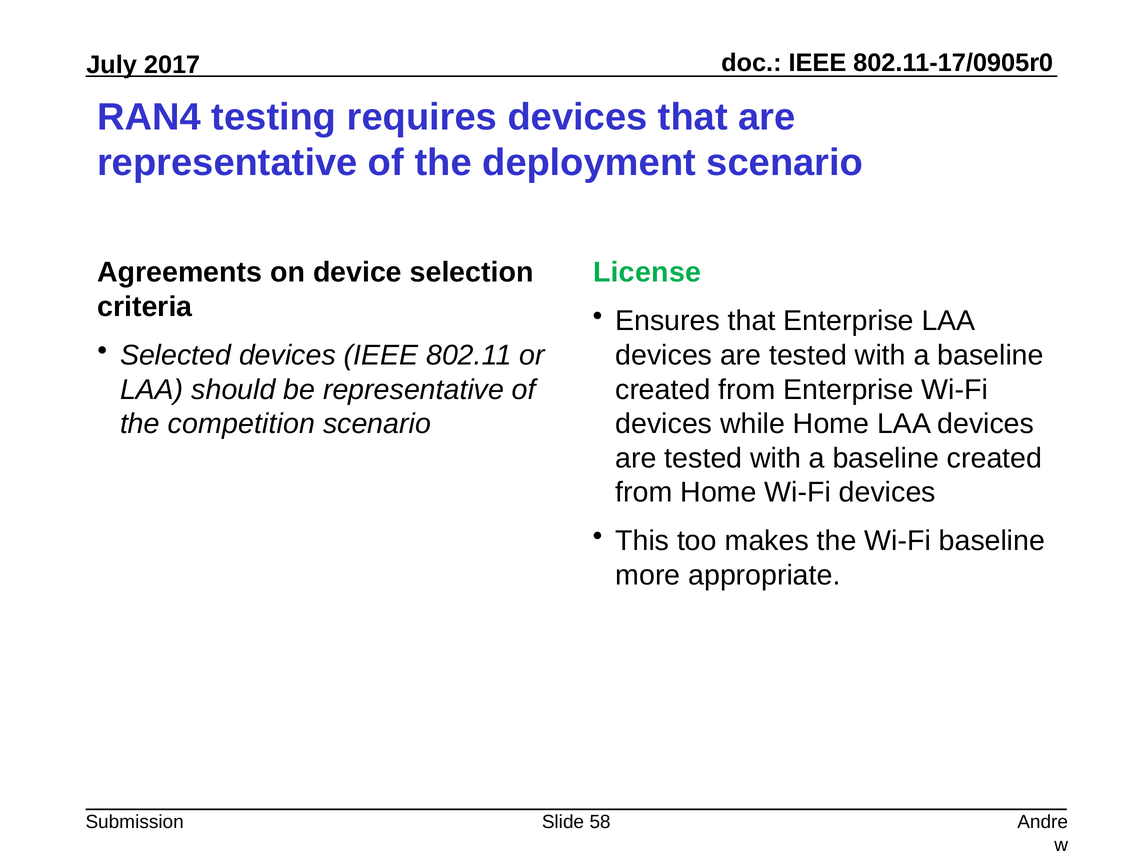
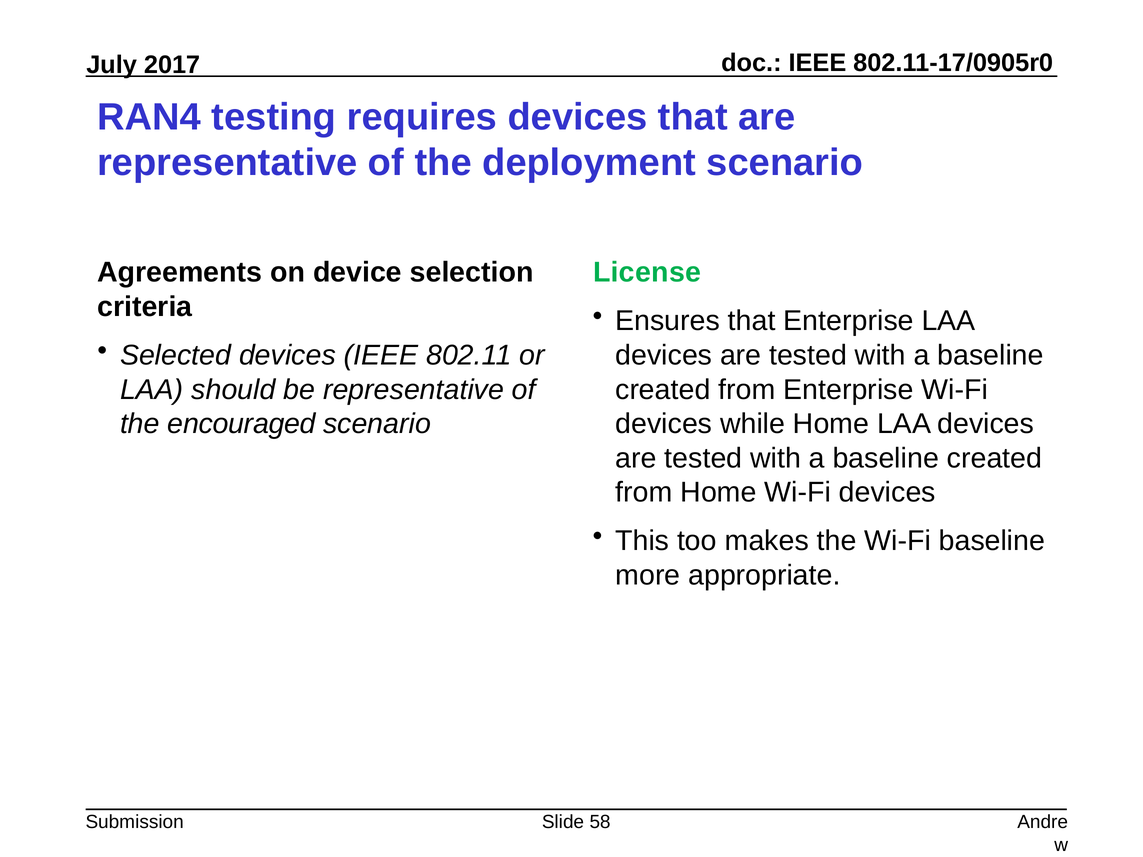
competition: competition -> encouraged
